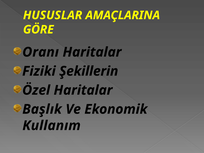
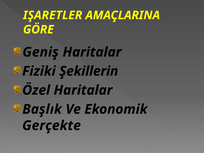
HUSUSLAR: HUSUSLAR -> IŞARETLER
Oranı: Oranı -> Geniş
Kullanım: Kullanım -> Gerçekte
